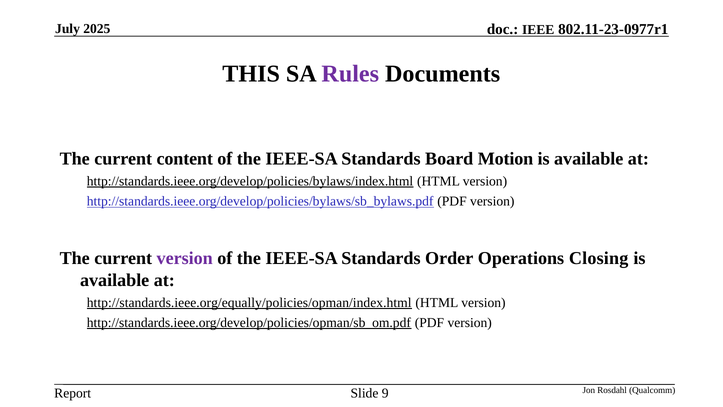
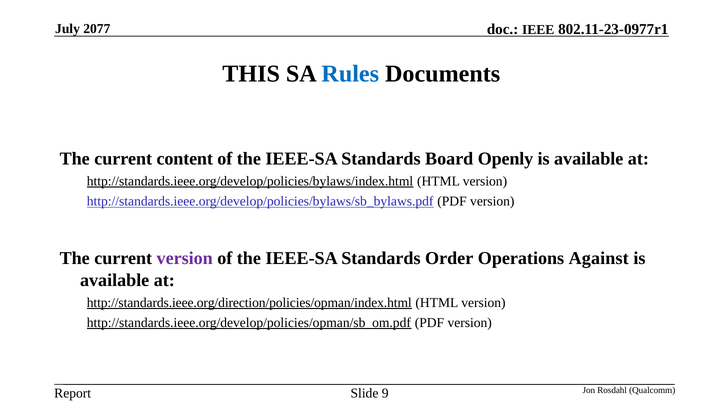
2025: 2025 -> 2077
Rules colour: purple -> blue
Motion: Motion -> Openly
Closing: Closing -> Against
http://standards.ieee.org/equally/policies/opman/index.html: http://standards.ieee.org/equally/policies/opman/index.html -> http://standards.ieee.org/direction/policies/opman/index.html
